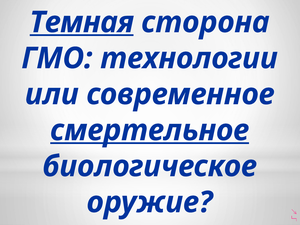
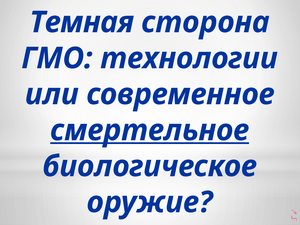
Темная underline: present -> none
